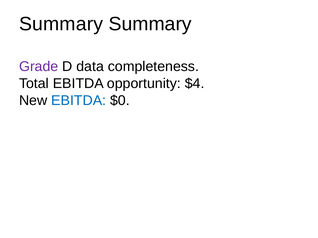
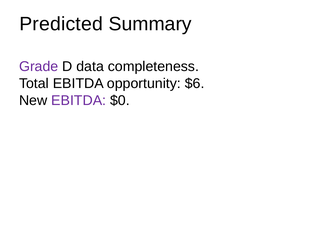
Summary at (61, 24): Summary -> Predicted
$4: $4 -> $6
EBITDA at (79, 101) colour: blue -> purple
